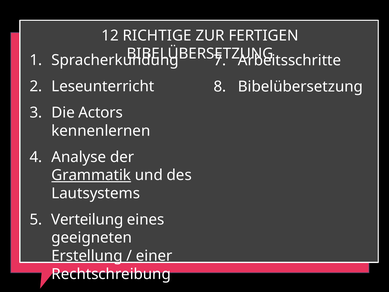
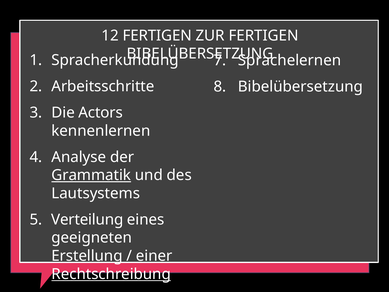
12 RICHTIGE: RICHTIGE -> FERTIGEN
Arbeitsschritte: Arbeitsschritte -> Sprachelernen
Leseunterricht: Leseunterricht -> Arbeitsschritte
Rechtschreibung underline: none -> present
